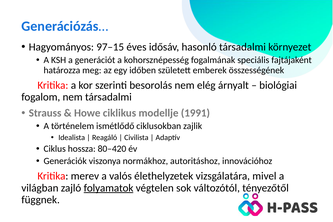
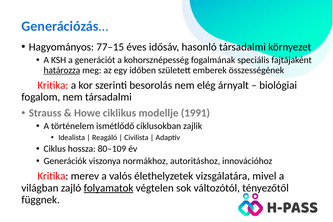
97–15: 97–15 -> 77–15
határozza underline: none -> present
80–420: 80–420 -> 80–109
